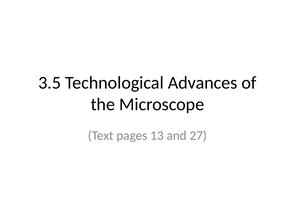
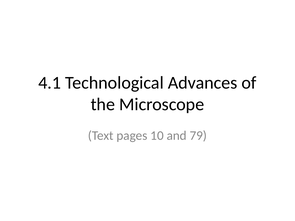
3.5: 3.5 -> 4.1
13: 13 -> 10
27: 27 -> 79
